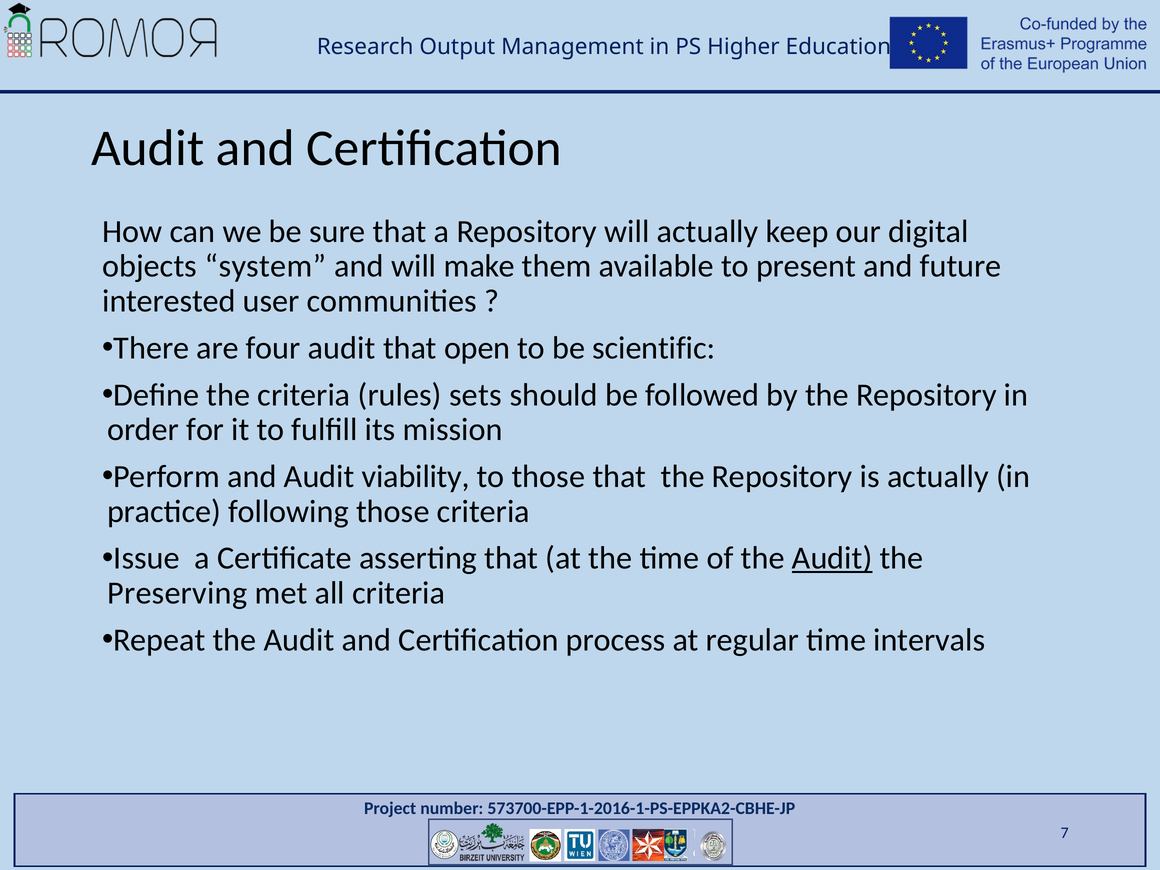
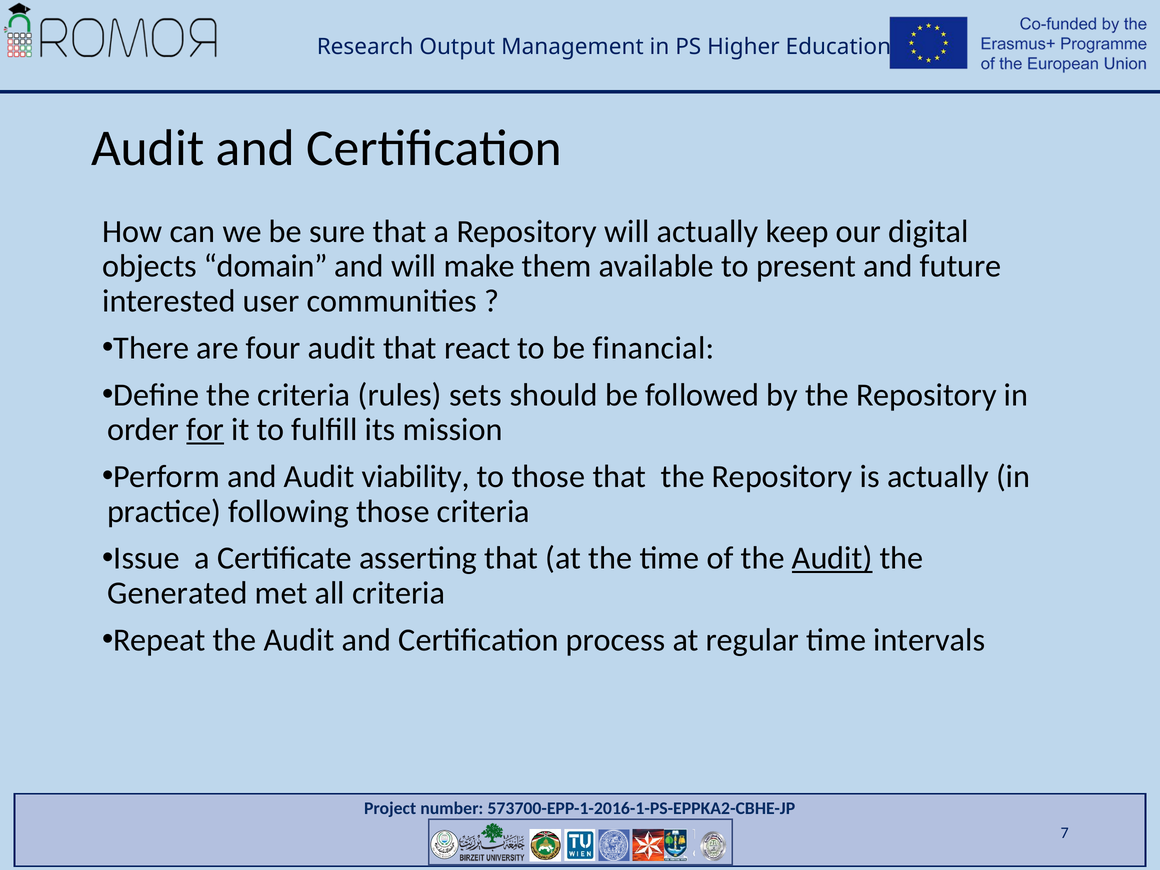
system: system -> domain
open: open -> react
scientific: scientific -> financial
for underline: none -> present
Preserving: Preserving -> Generated
